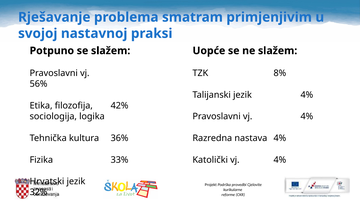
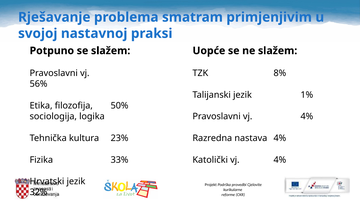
jezik 4%: 4% -> 1%
42%: 42% -> 50%
36%: 36% -> 23%
